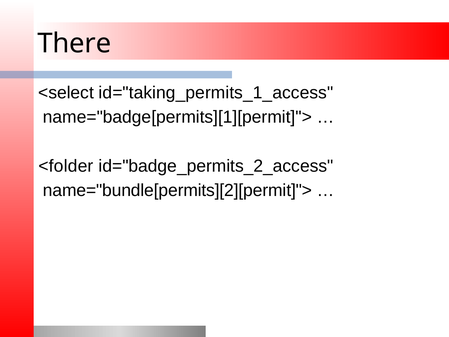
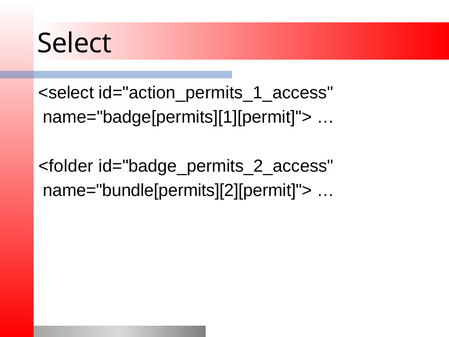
There: There -> Select
id="taking_permits_1_access: id="taking_permits_1_access -> id="action_permits_1_access
